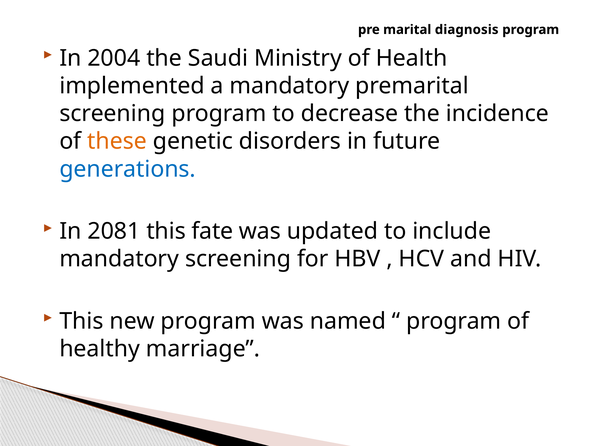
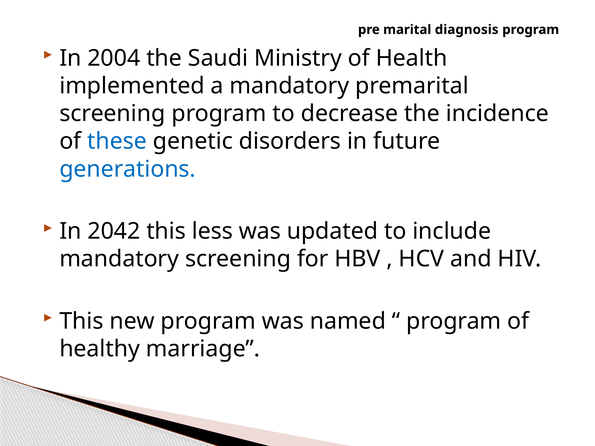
these colour: orange -> blue
2081: 2081 -> 2042
fate: fate -> less
